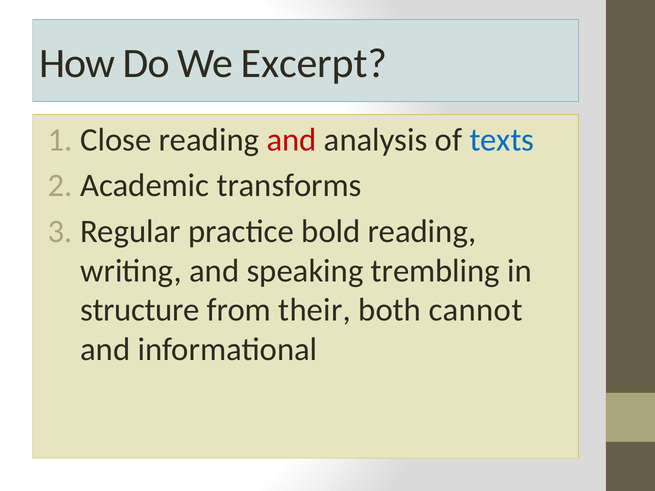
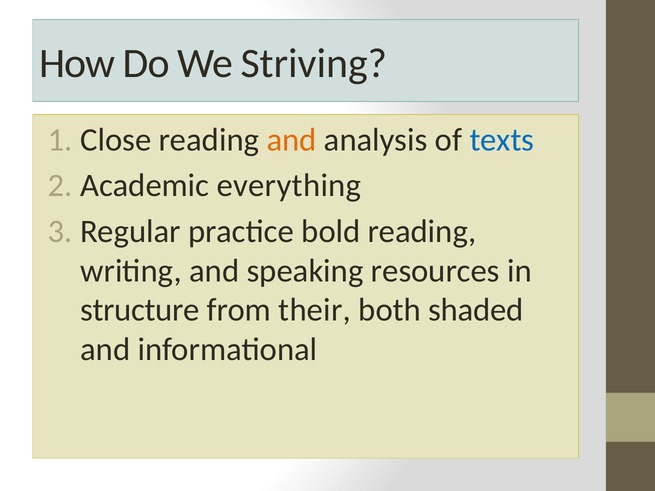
Excerpt: Excerpt -> Striving
and at (292, 140) colour: red -> orange
transforms: transforms -> everything
trembling: trembling -> resources
cannot: cannot -> shaded
